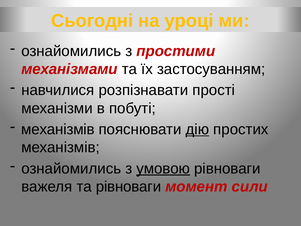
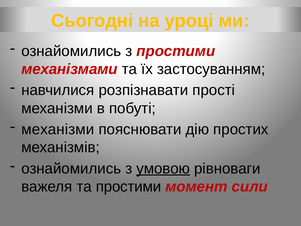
механізмів at (58, 129): механізмів -> механізми
дію underline: present -> none
та рівноваги: рівноваги -> простими
